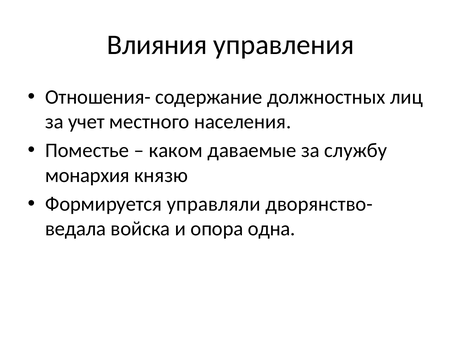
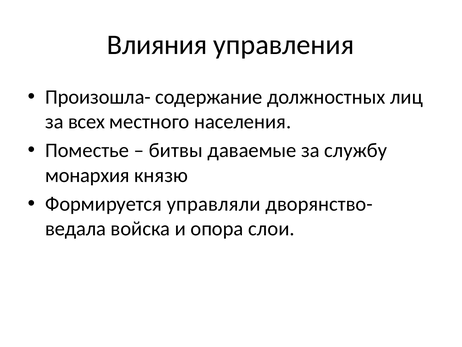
Отношения-: Отношения- -> Произошла-
учет: учет -> всех
каком: каком -> битвы
одна: одна -> слои
